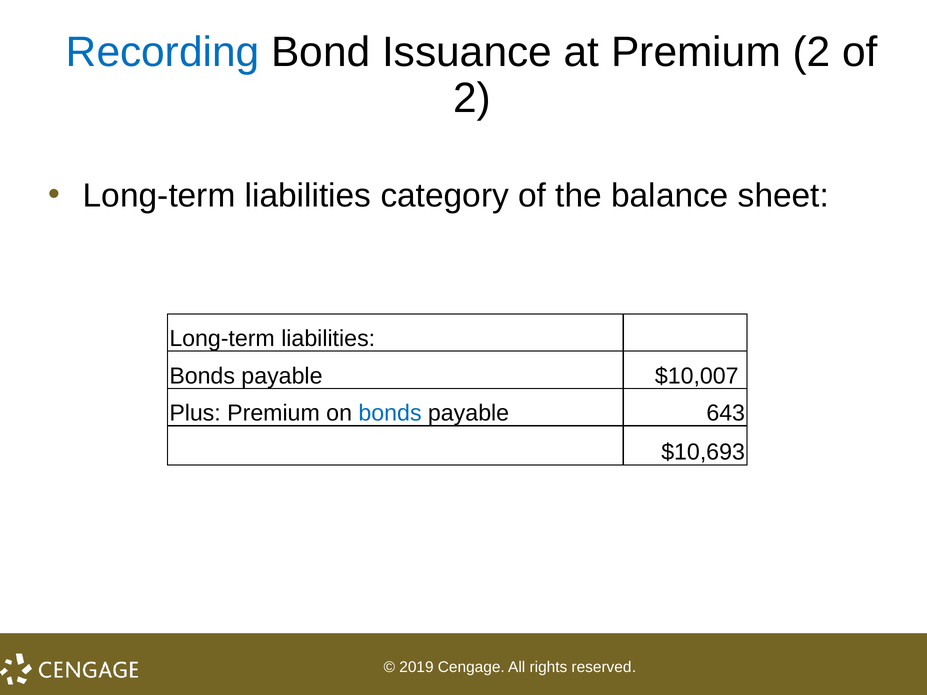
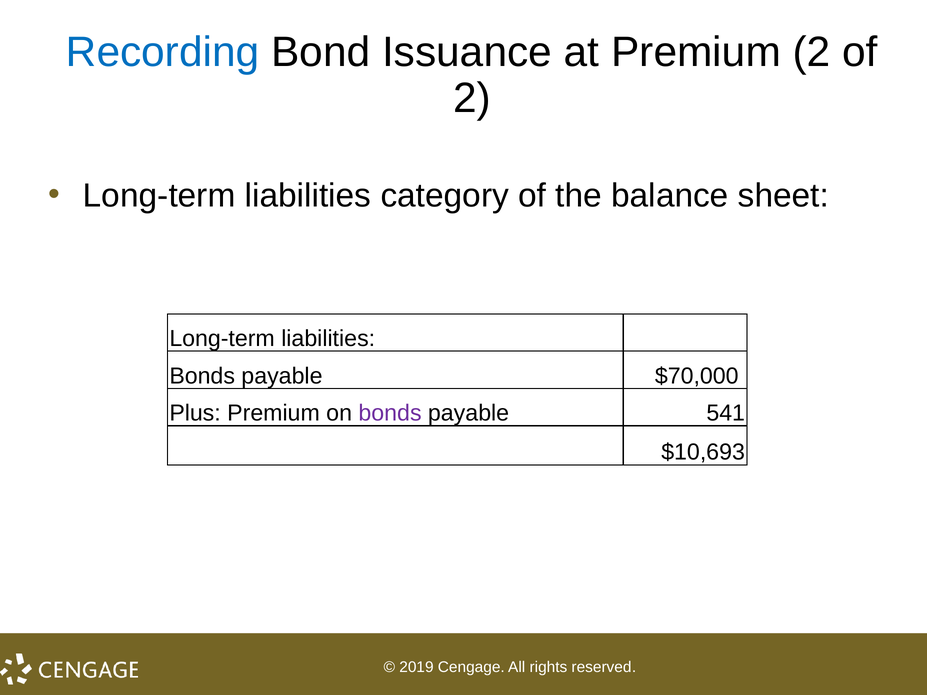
$10,007: $10,007 -> $70,000
bonds at (390, 413) colour: blue -> purple
643: 643 -> 541
